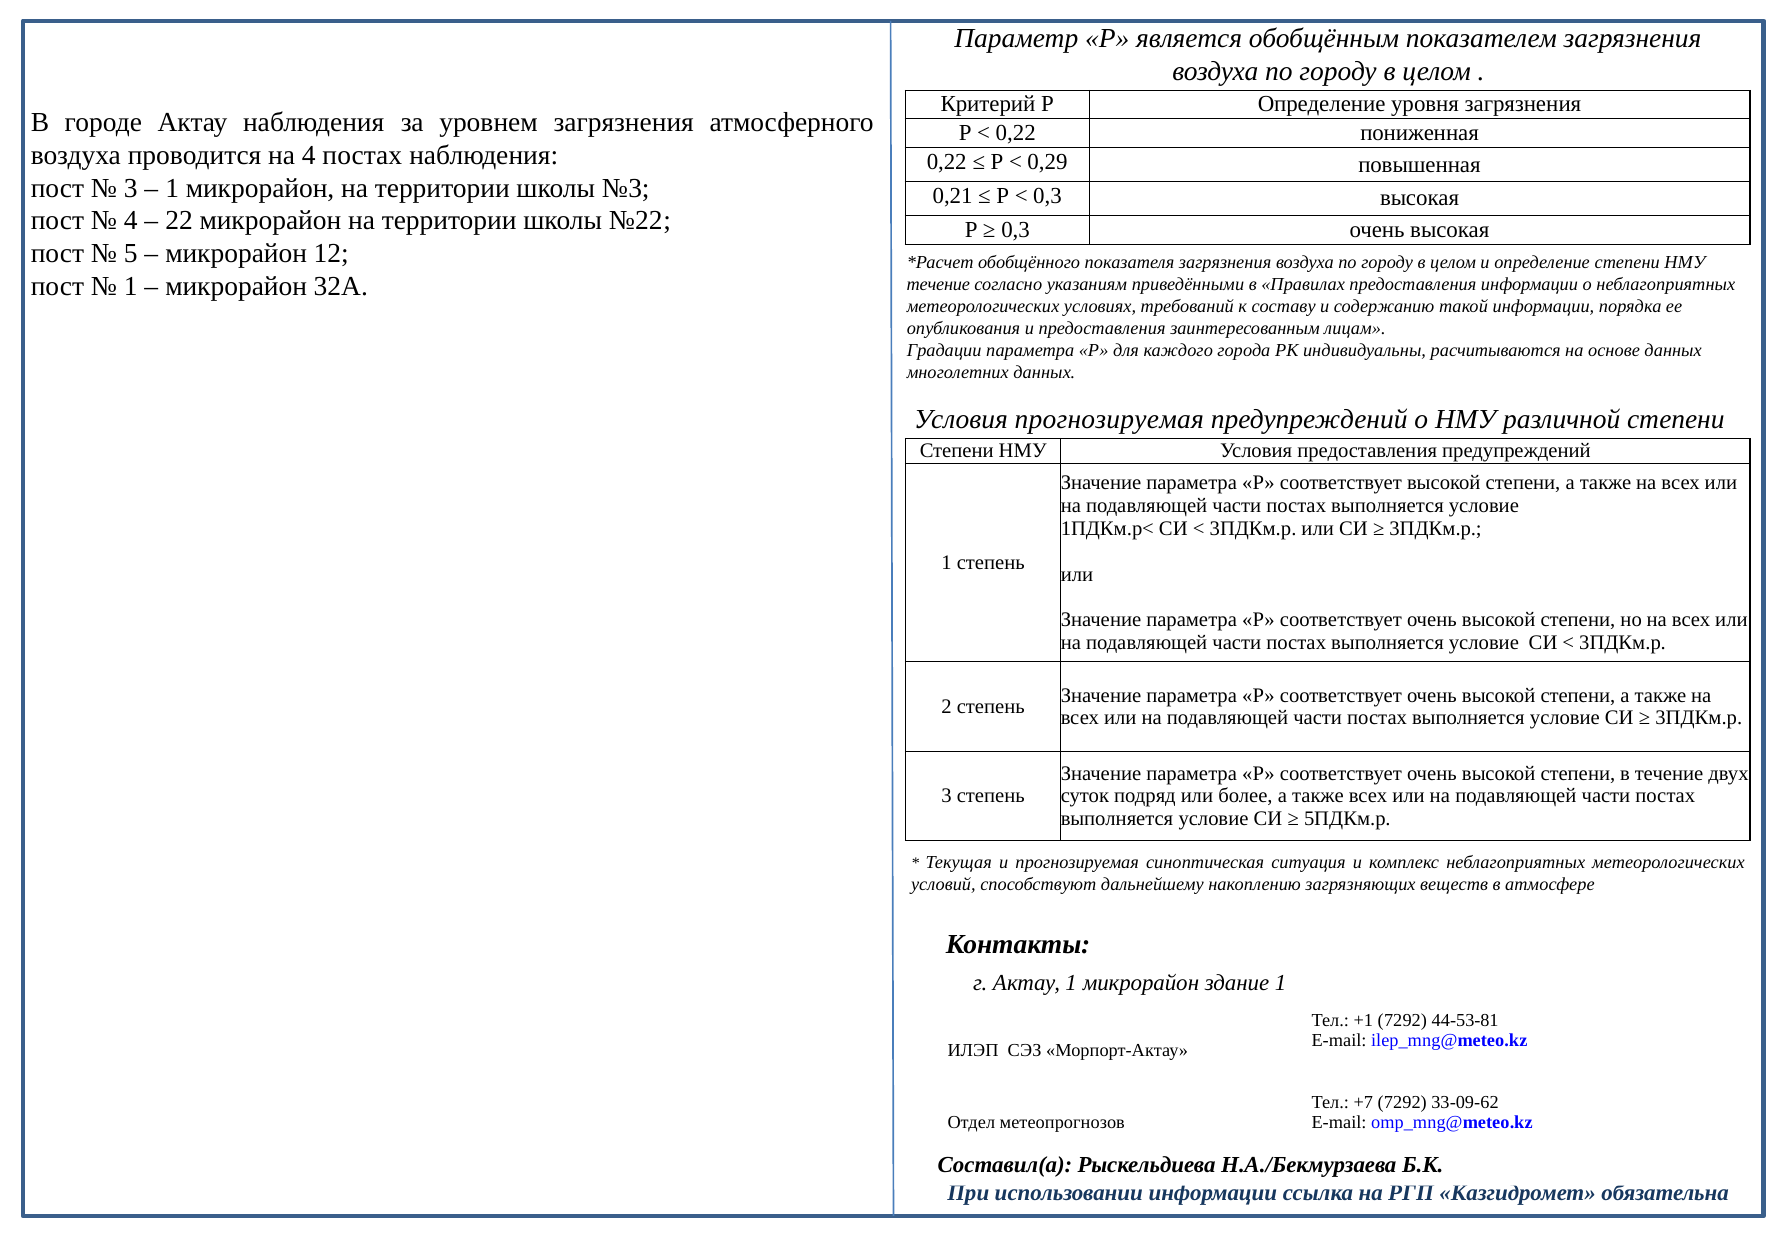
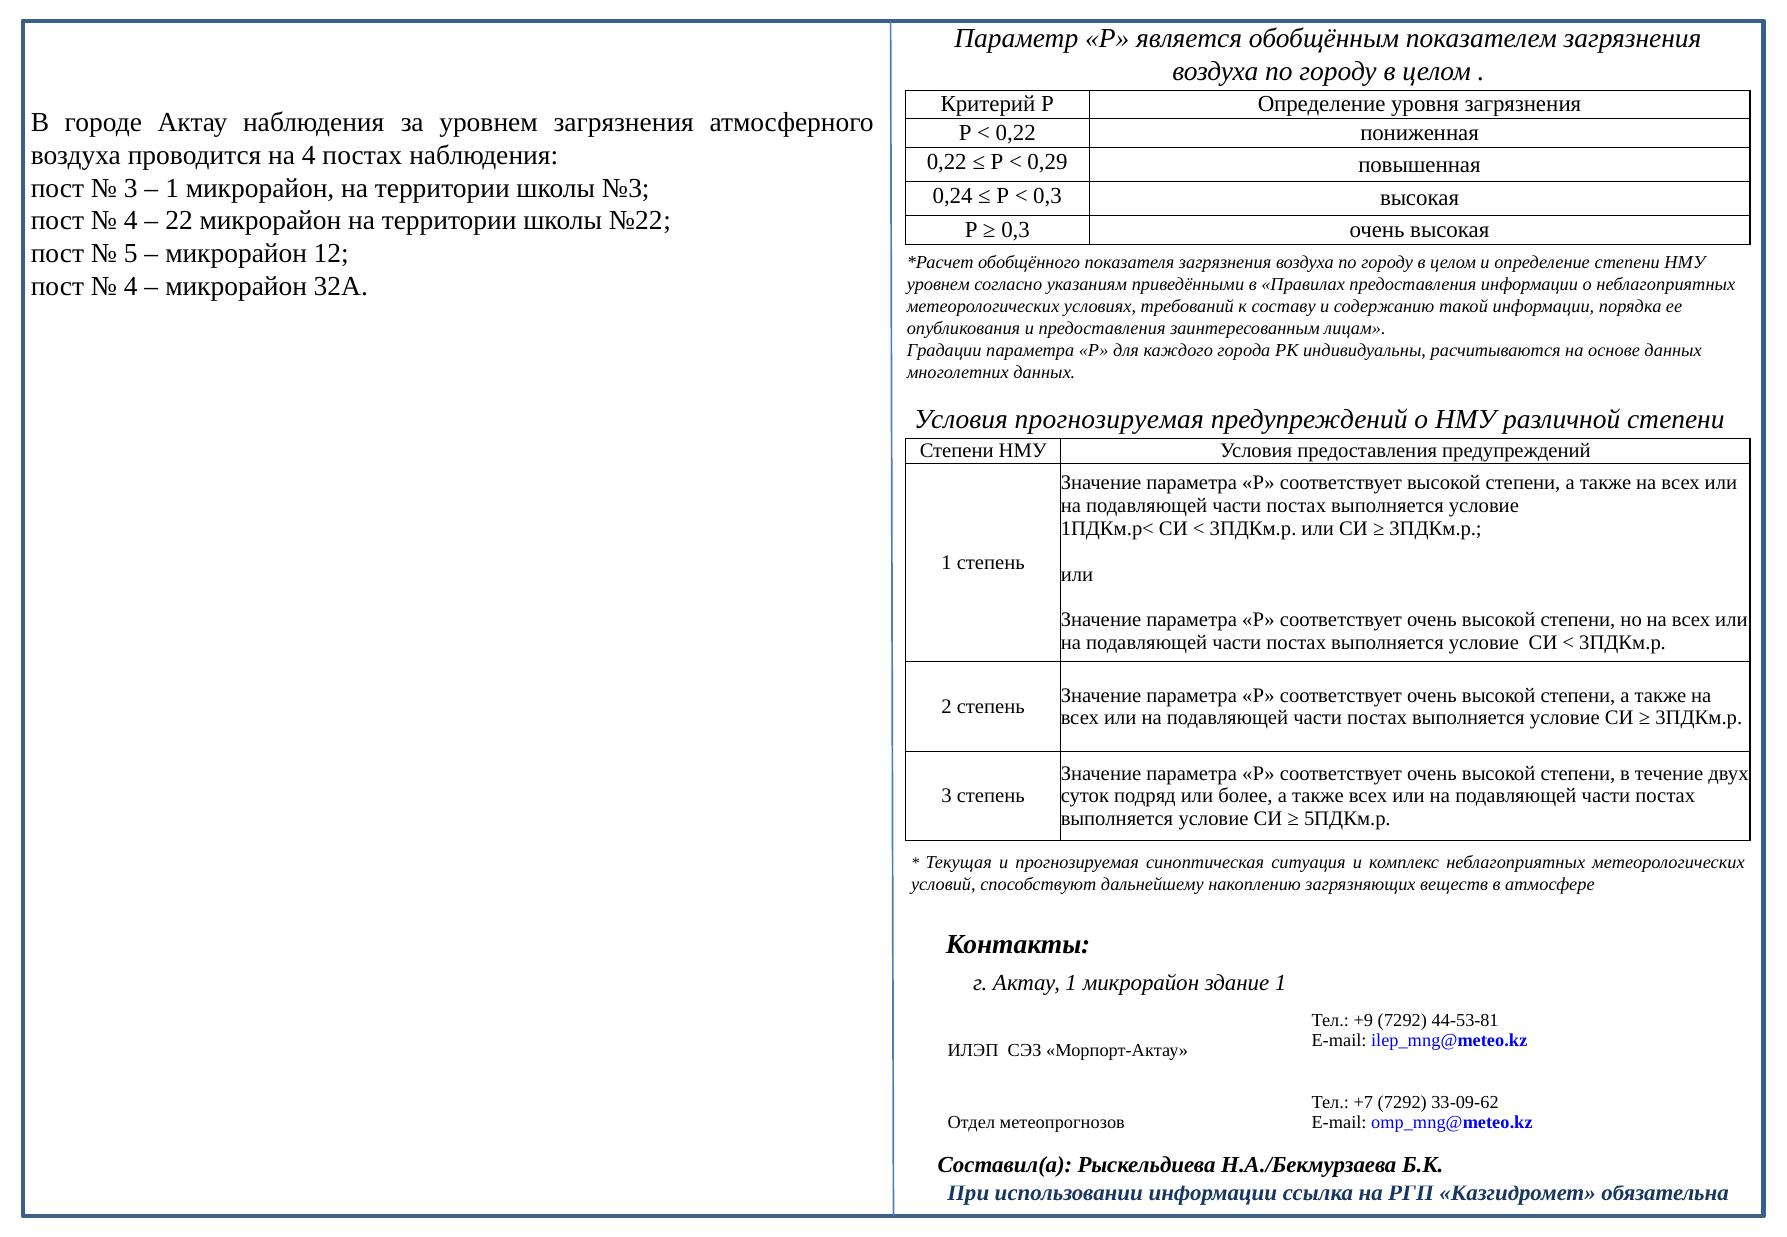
0,21: 0,21 -> 0,24
1 at (131, 287): 1 -> 4
течение at (938, 284): течение -> уровнем
+1: +1 -> +9
